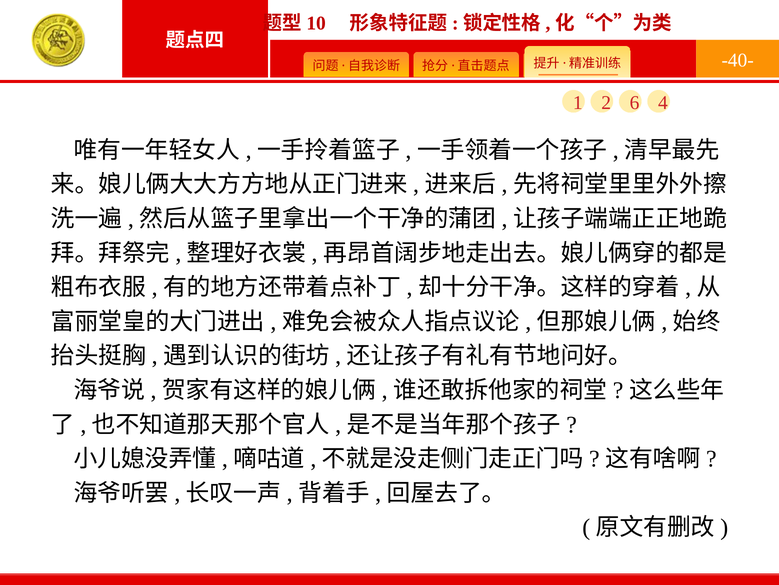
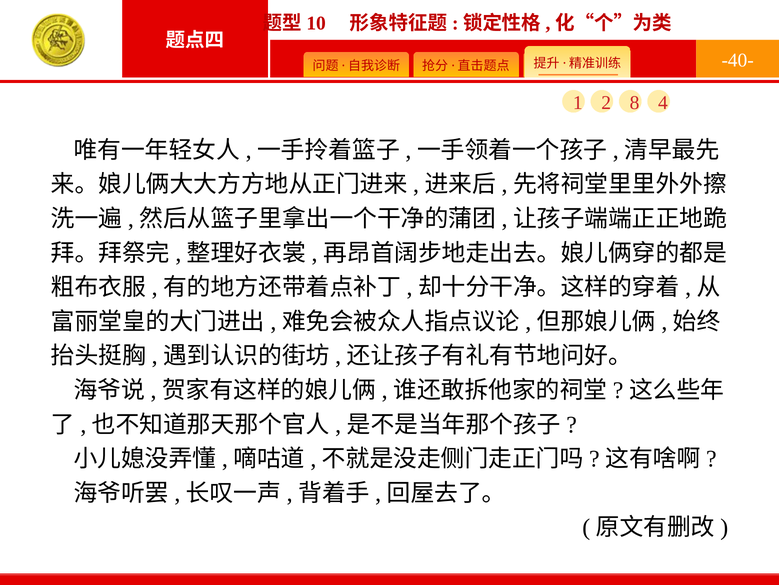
6: 6 -> 8
